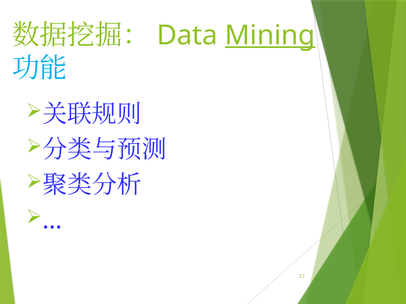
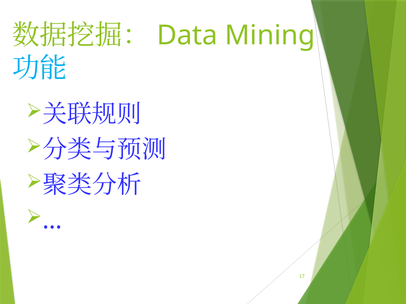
Mining underline: present -> none
